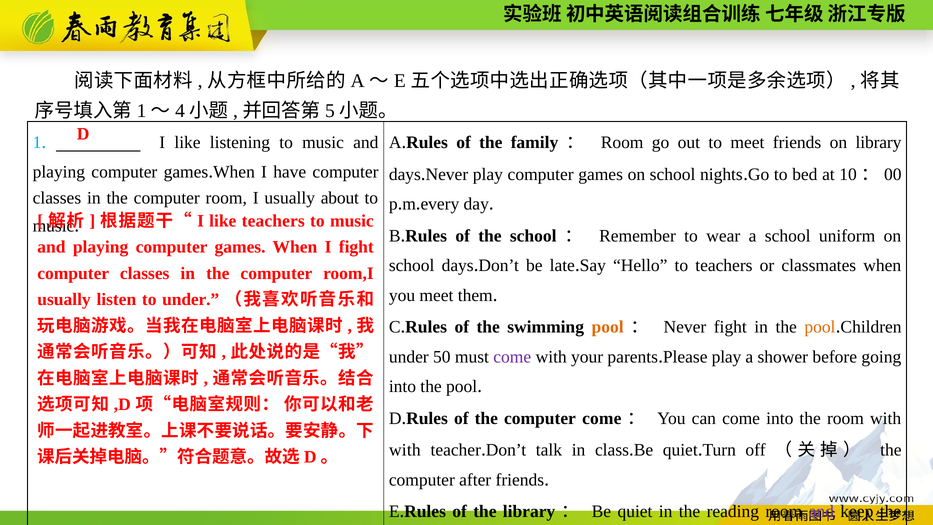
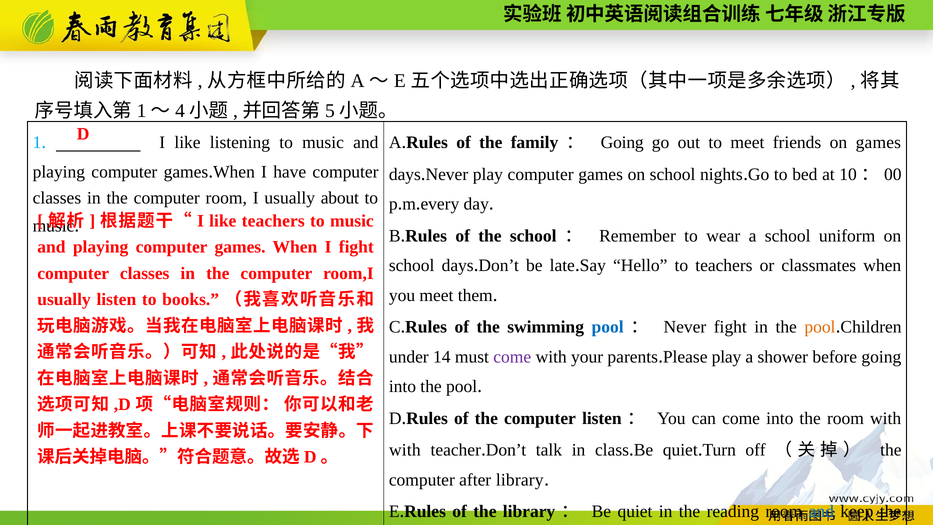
Room at (622, 142): Room -> Going
on library: library -> games
to under: under -> books
pool at (608, 327) colour: orange -> blue
50: 50 -> 14
computer come: come -> listen
after friends: friends -> library
and at (821, 512) colour: purple -> blue
